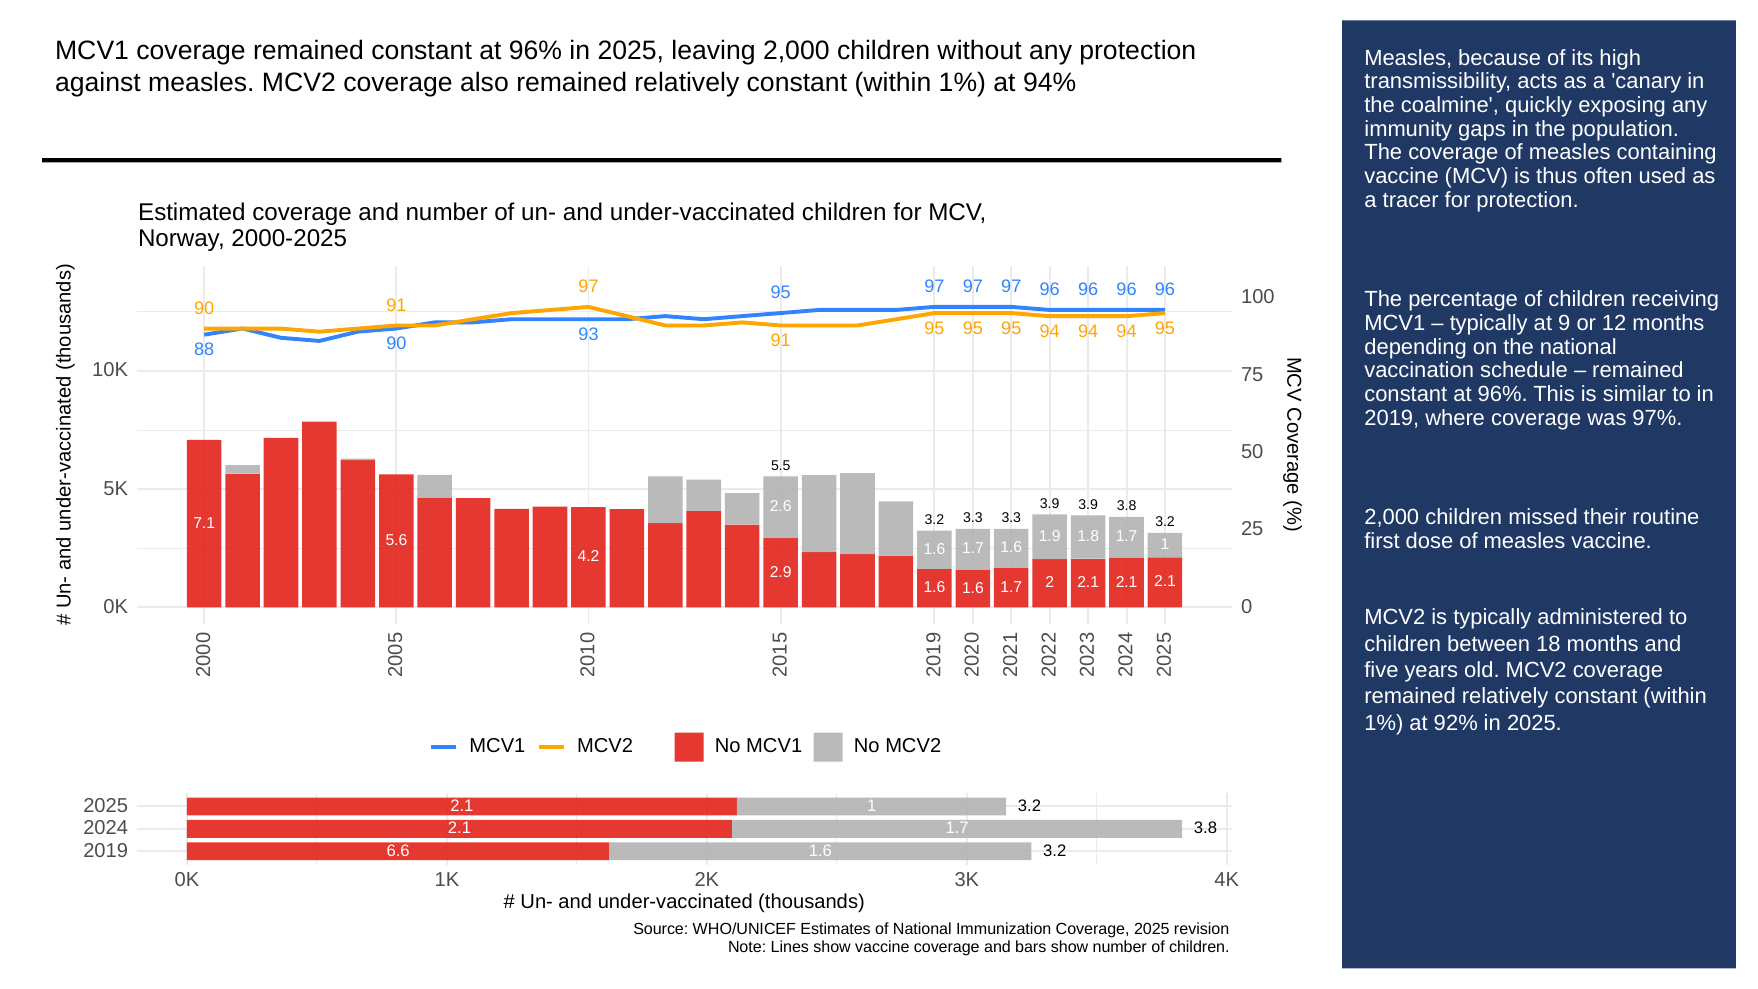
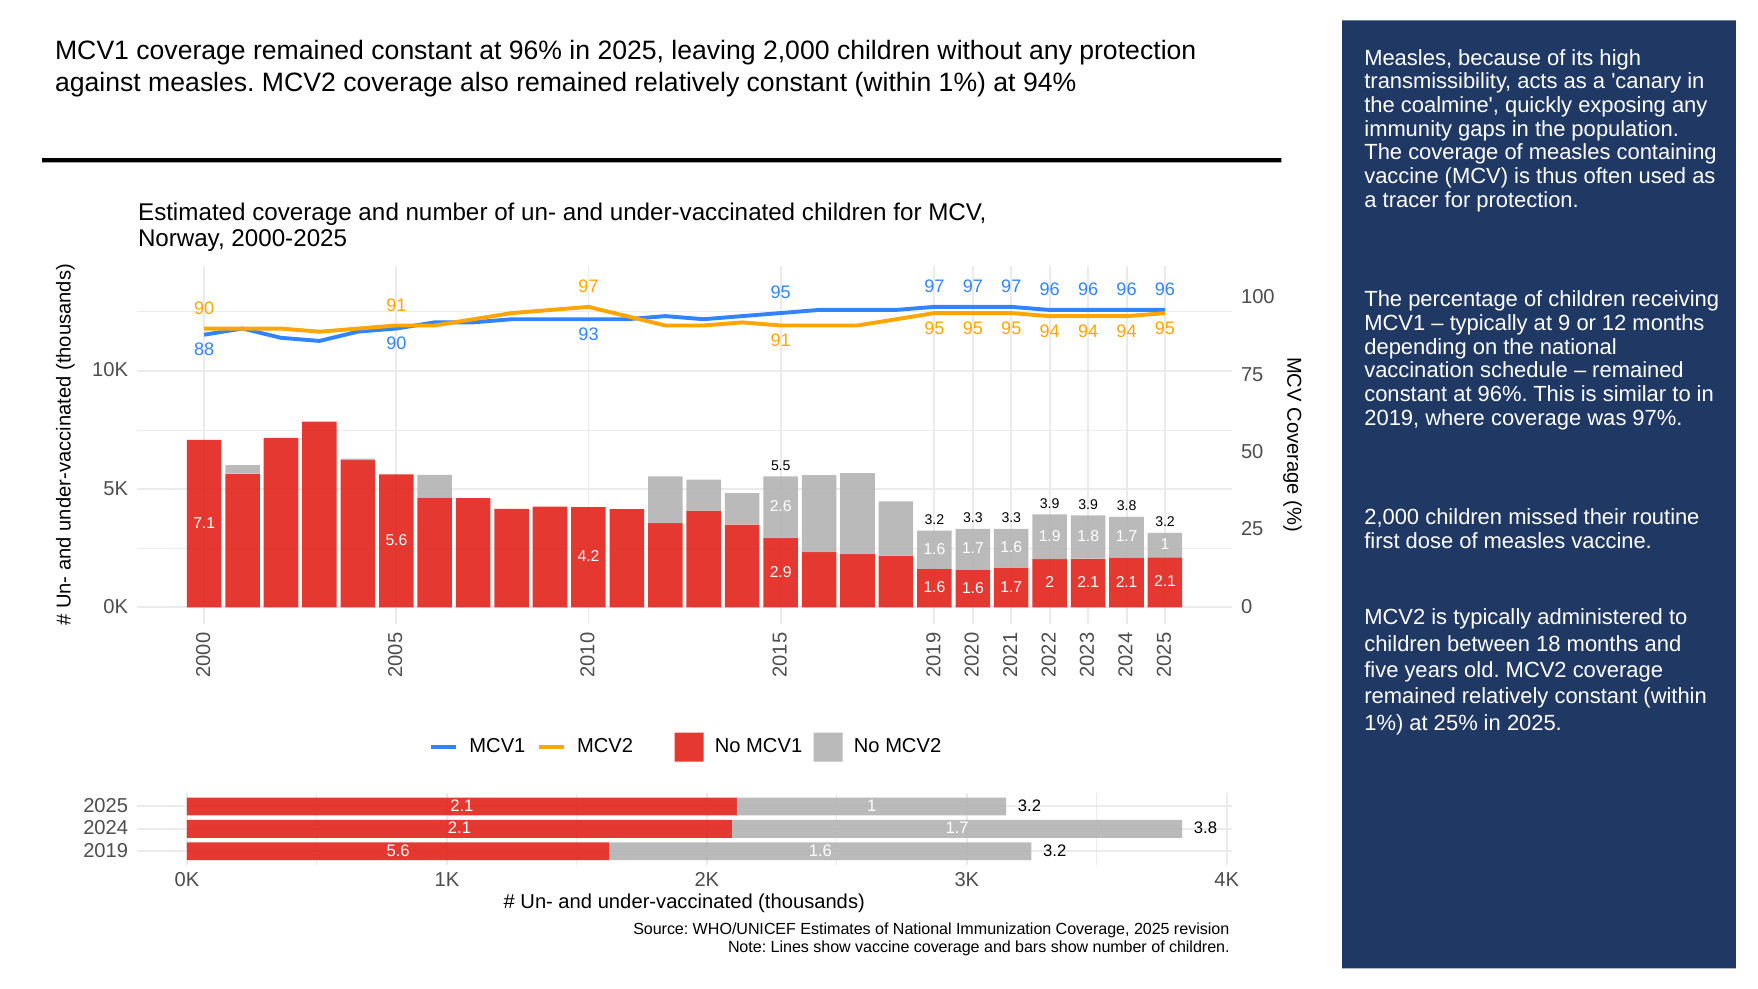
92%: 92% -> 25%
6.6 at (398, 850): 6.6 -> 5.6
